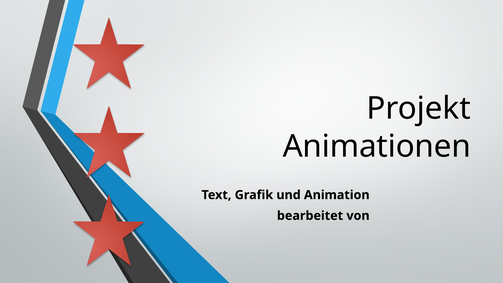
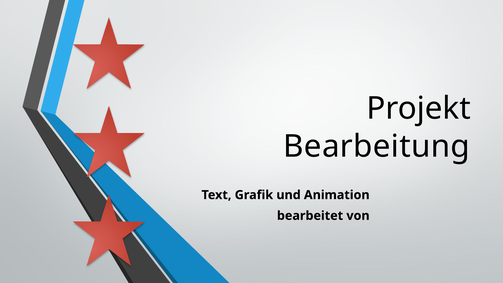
Animationen: Animationen -> Bearbeitung
